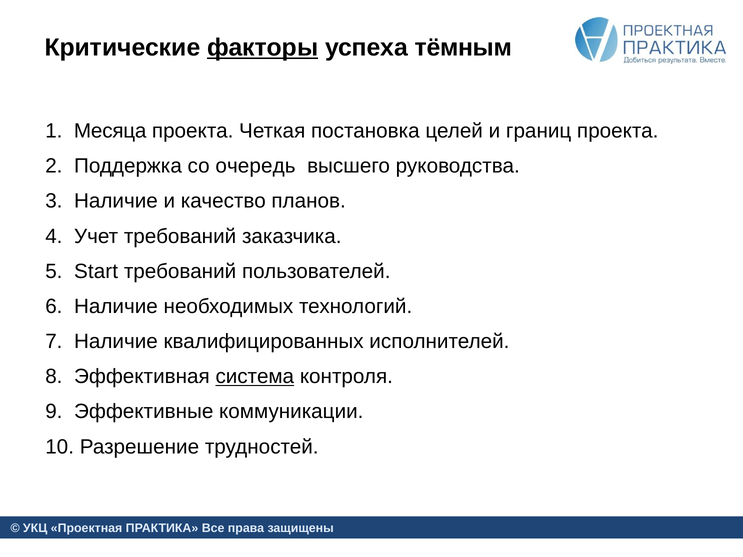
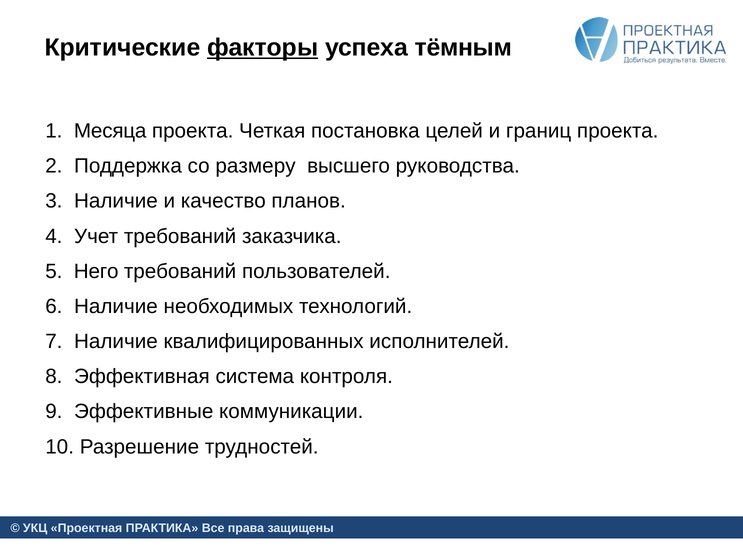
очередь: очередь -> размеру
Start: Start -> Него
система underline: present -> none
